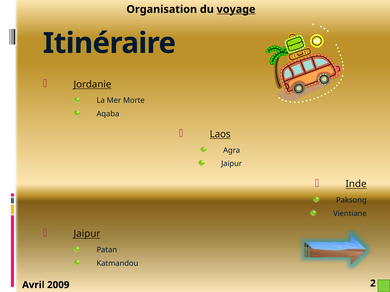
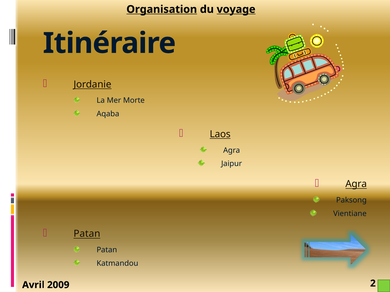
Organisation underline: none -> present
Inde at (356, 184): Inde -> Agra
Jaipur at (87, 234): Jaipur -> Patan
